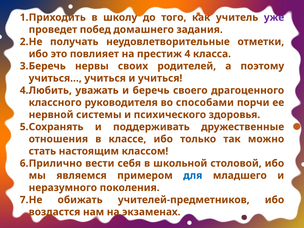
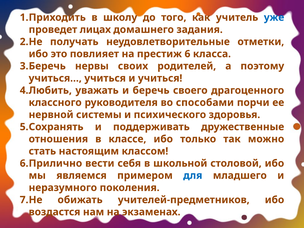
уже colour: purple -> blue
побед: побед -> лицах
4: 4 -> 6
